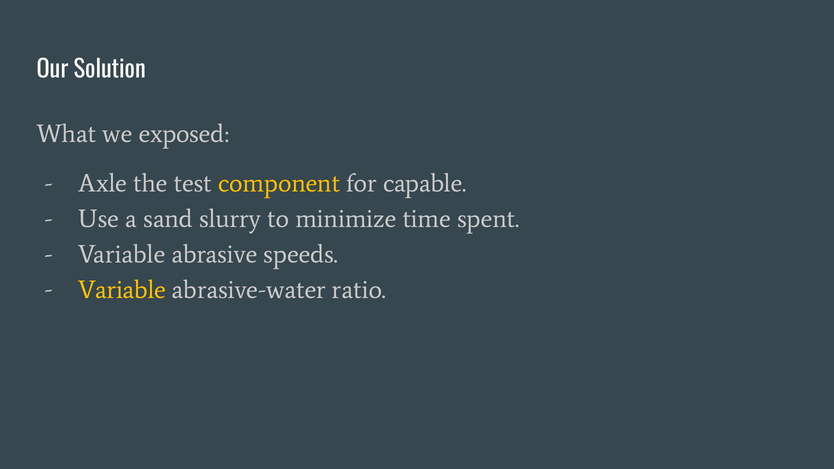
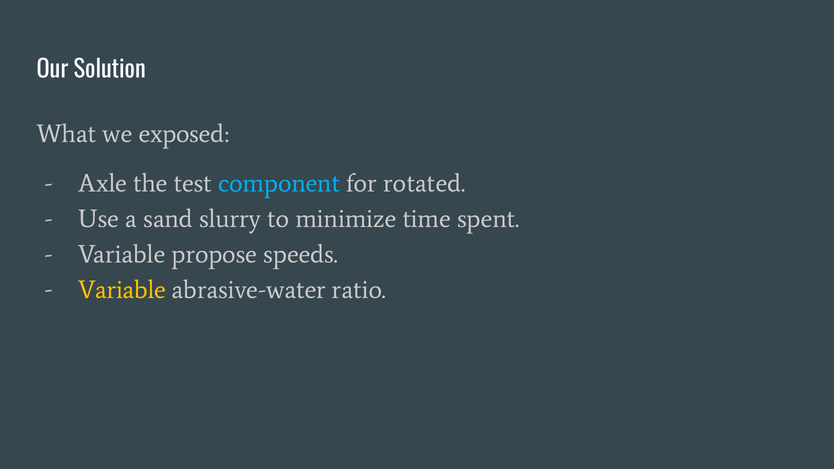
component colour: yellow -> light blue
capable: capable -> rotated
abrasive: abrasive -> propose
